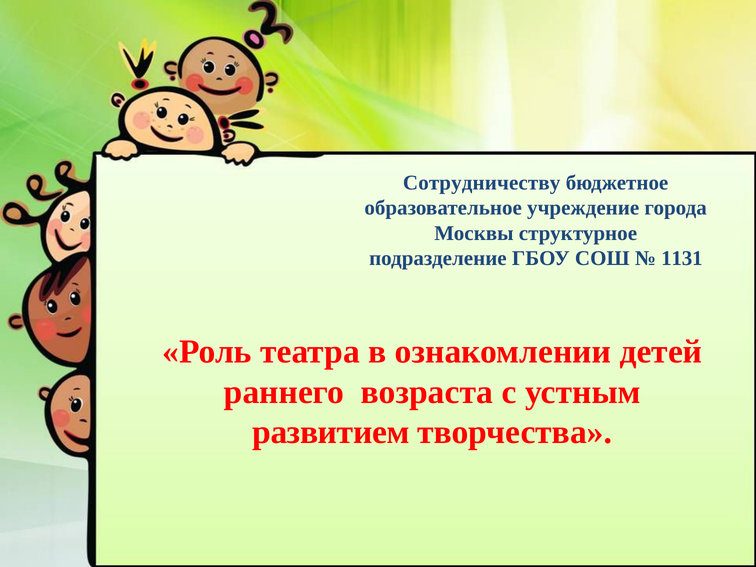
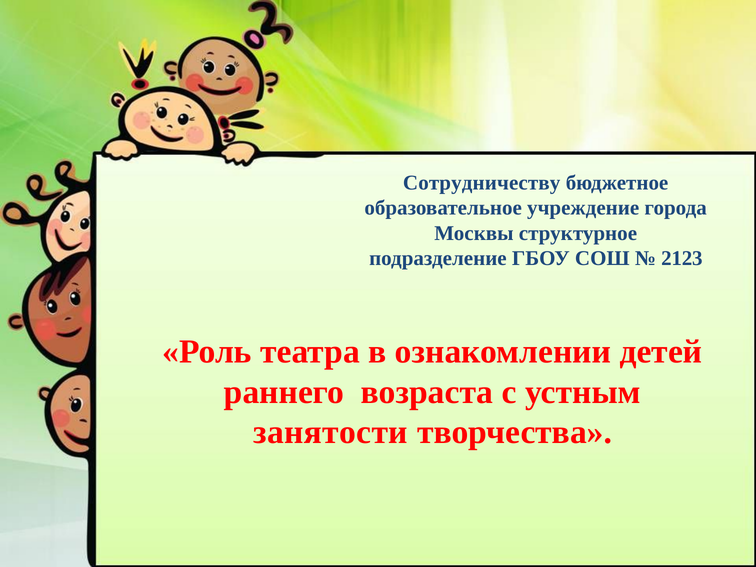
1131: 1131 -> 2123
развитием: развитием -> занятости
